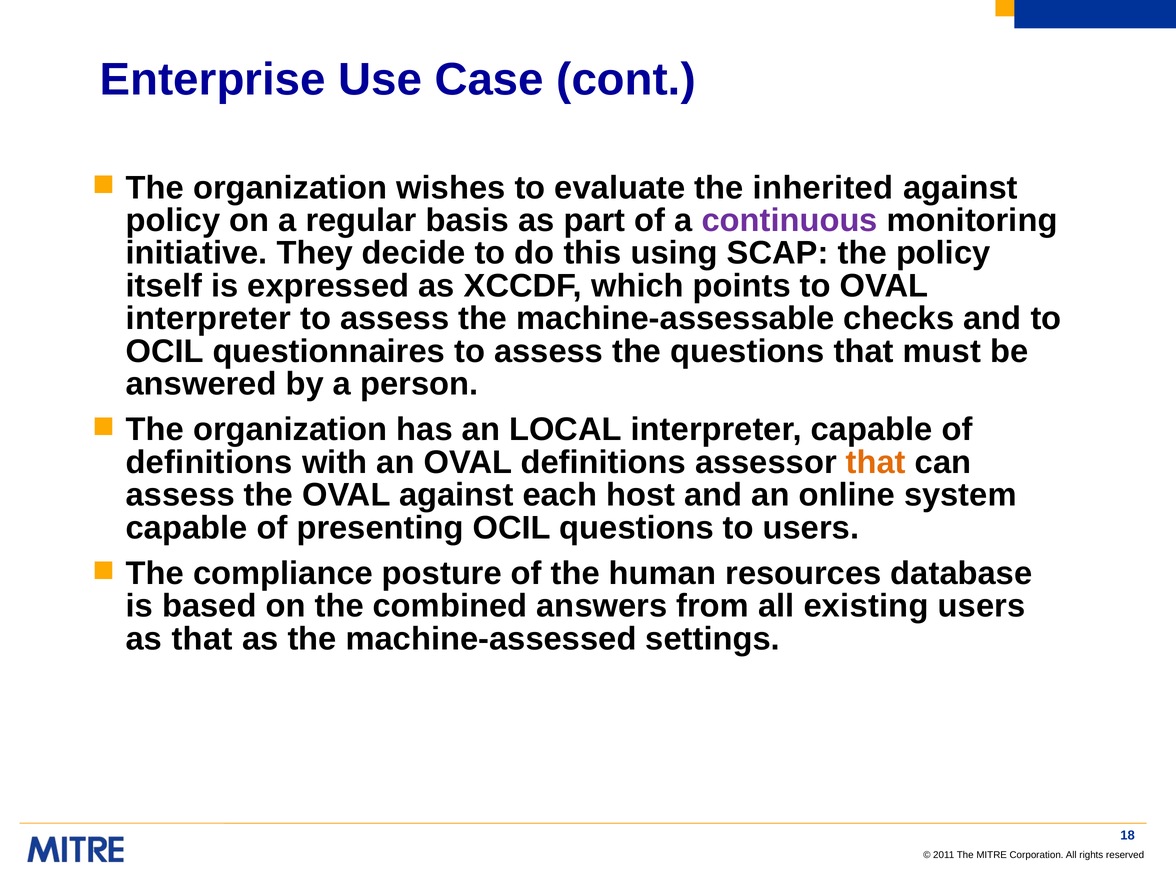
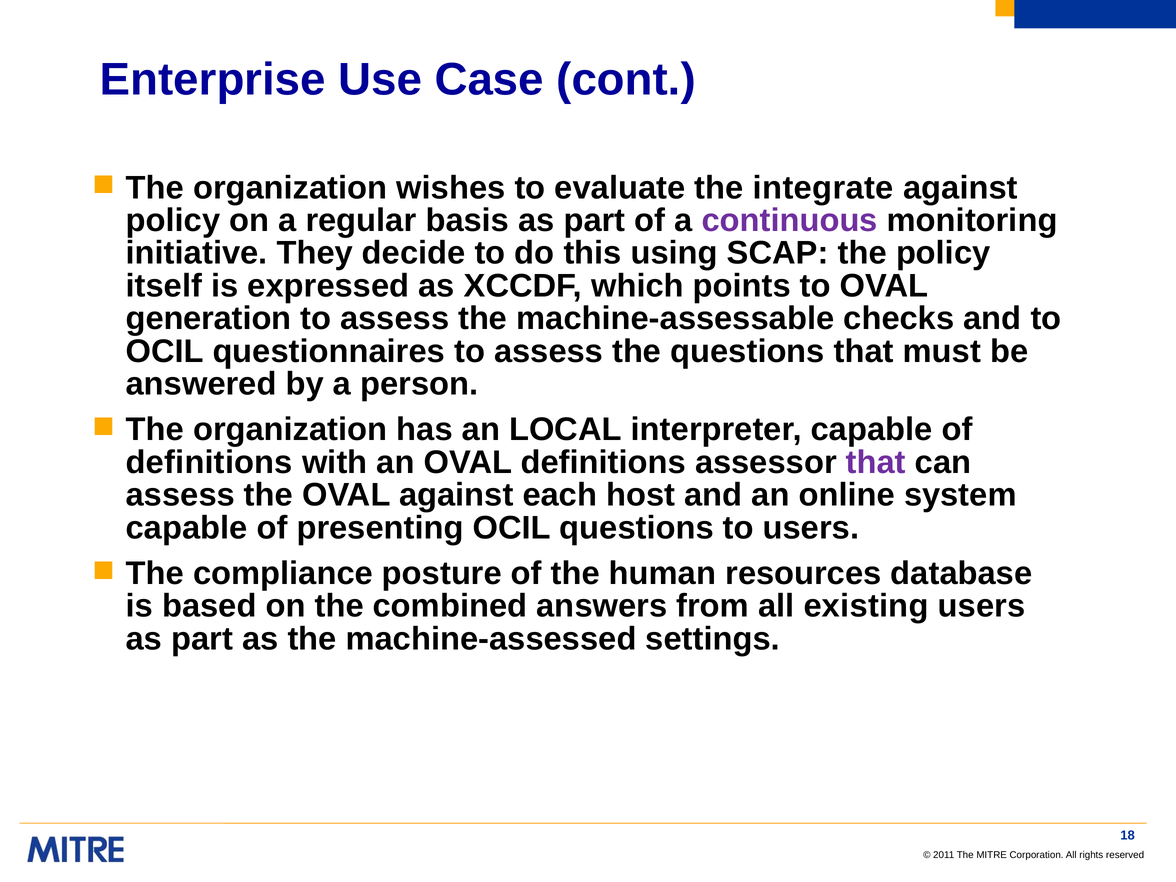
inherited: inherited -> integrate
interpreter at (208, 319): interpreter -> generation
that at (876, 462) colour: orange -> purple
that at (202, 639): that -> part
